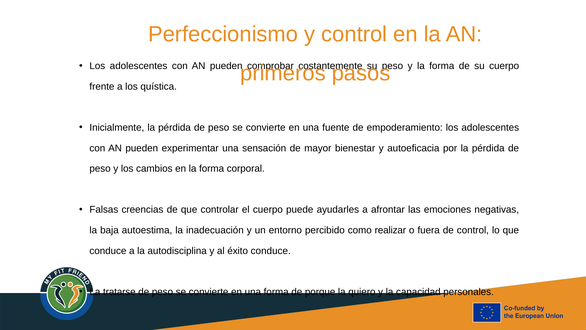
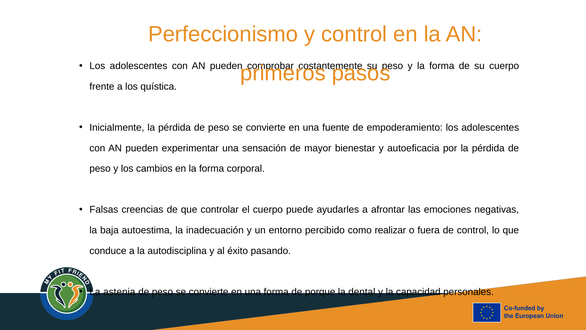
éxito conduce: conduce -> pasando
tratarse: tratarse -> astenia
quiero: quiero -> dental
